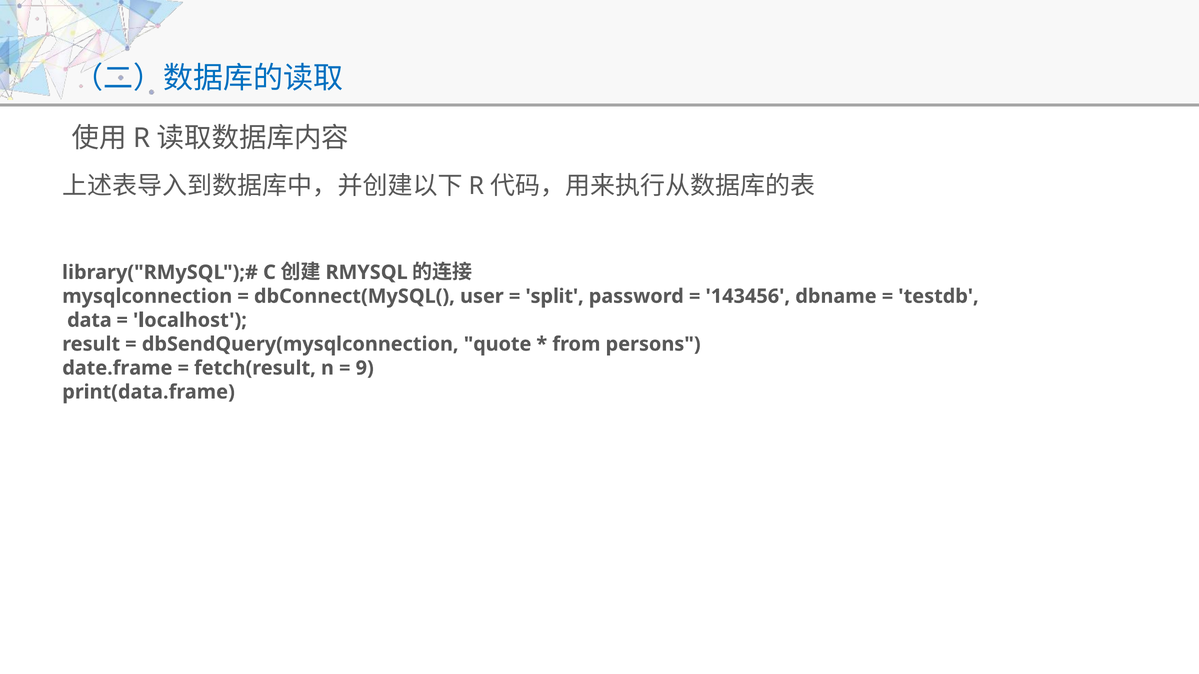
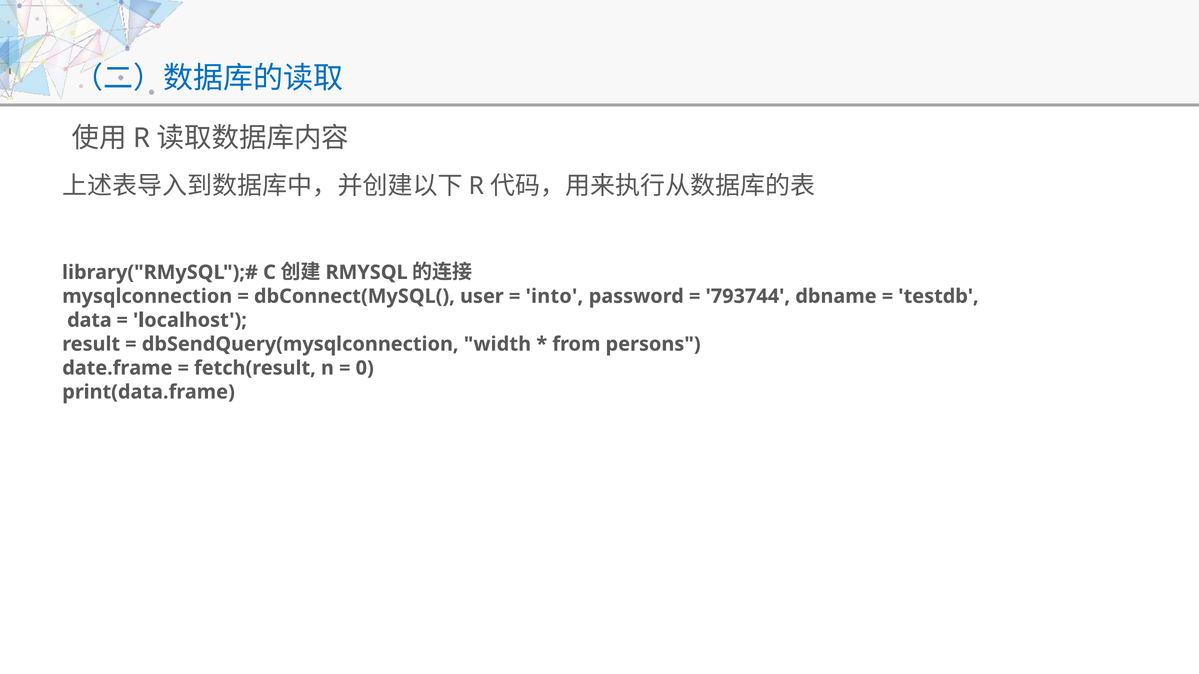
split: split -> into
143456: 143456 -> 793744
quote: quote -> width
9: 9 -> 0
